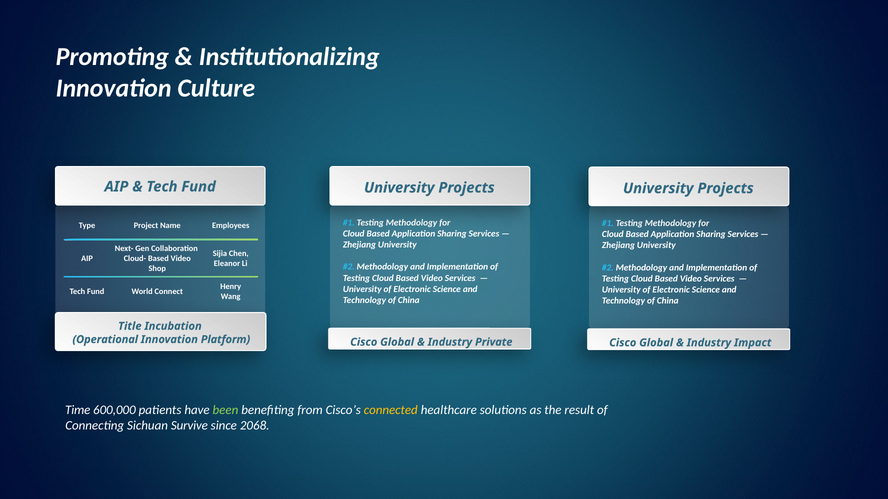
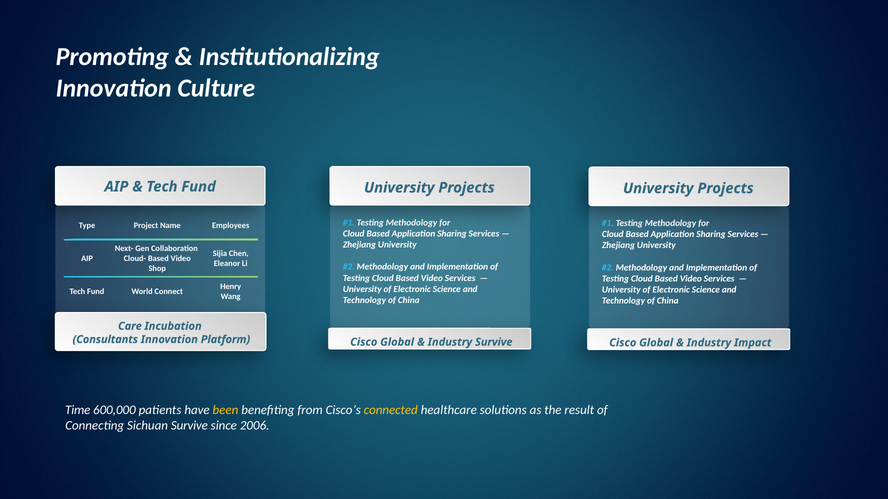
Title: Title -> Care
Operational: Operational -> Consultants
Industry Private: Private -> Survive
been colour: light green -> yellow
2068: 2068 -> 2006
